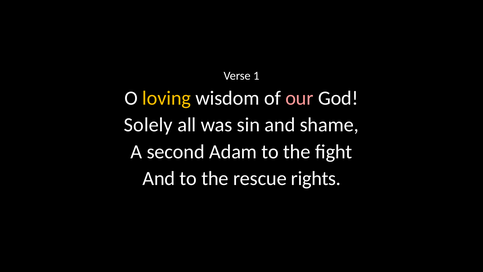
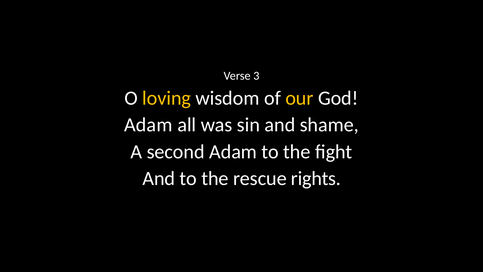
1: 1 -> 3
our colour: pink -> yellow
Solely at (148, 125): Solely -> Adam
